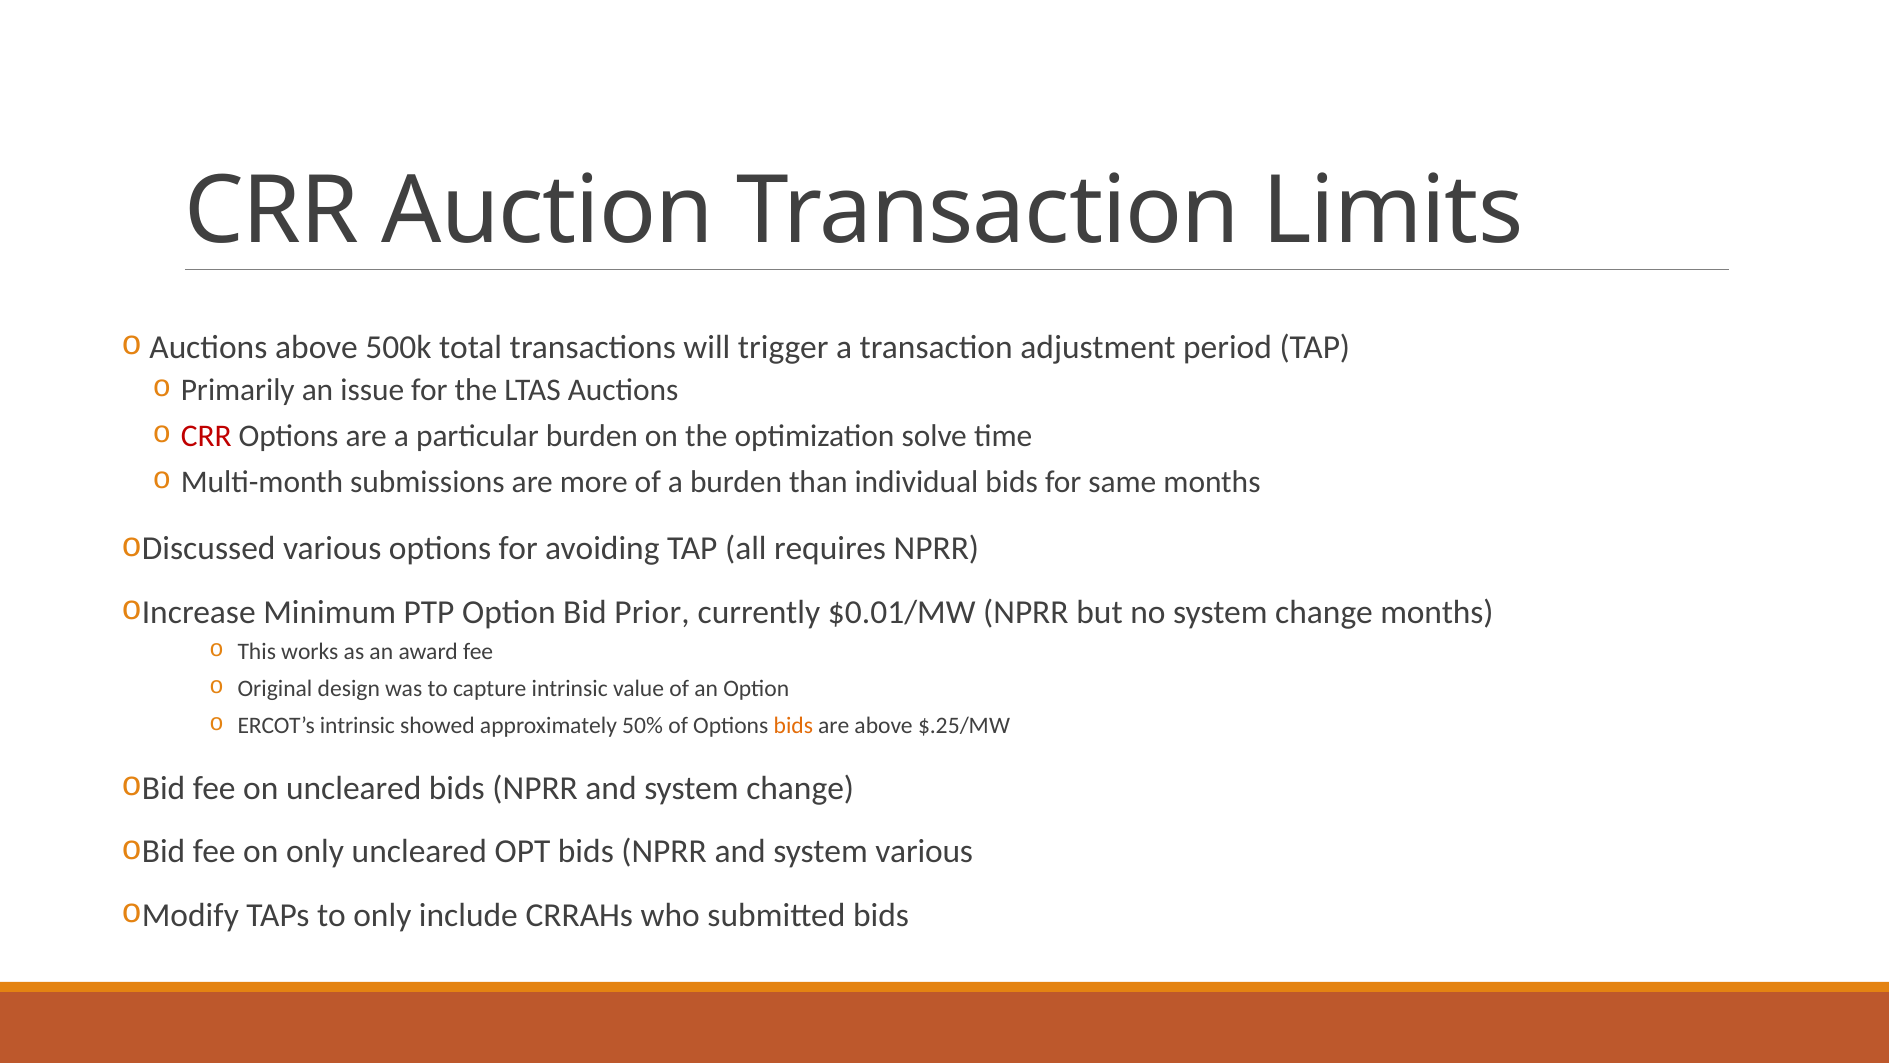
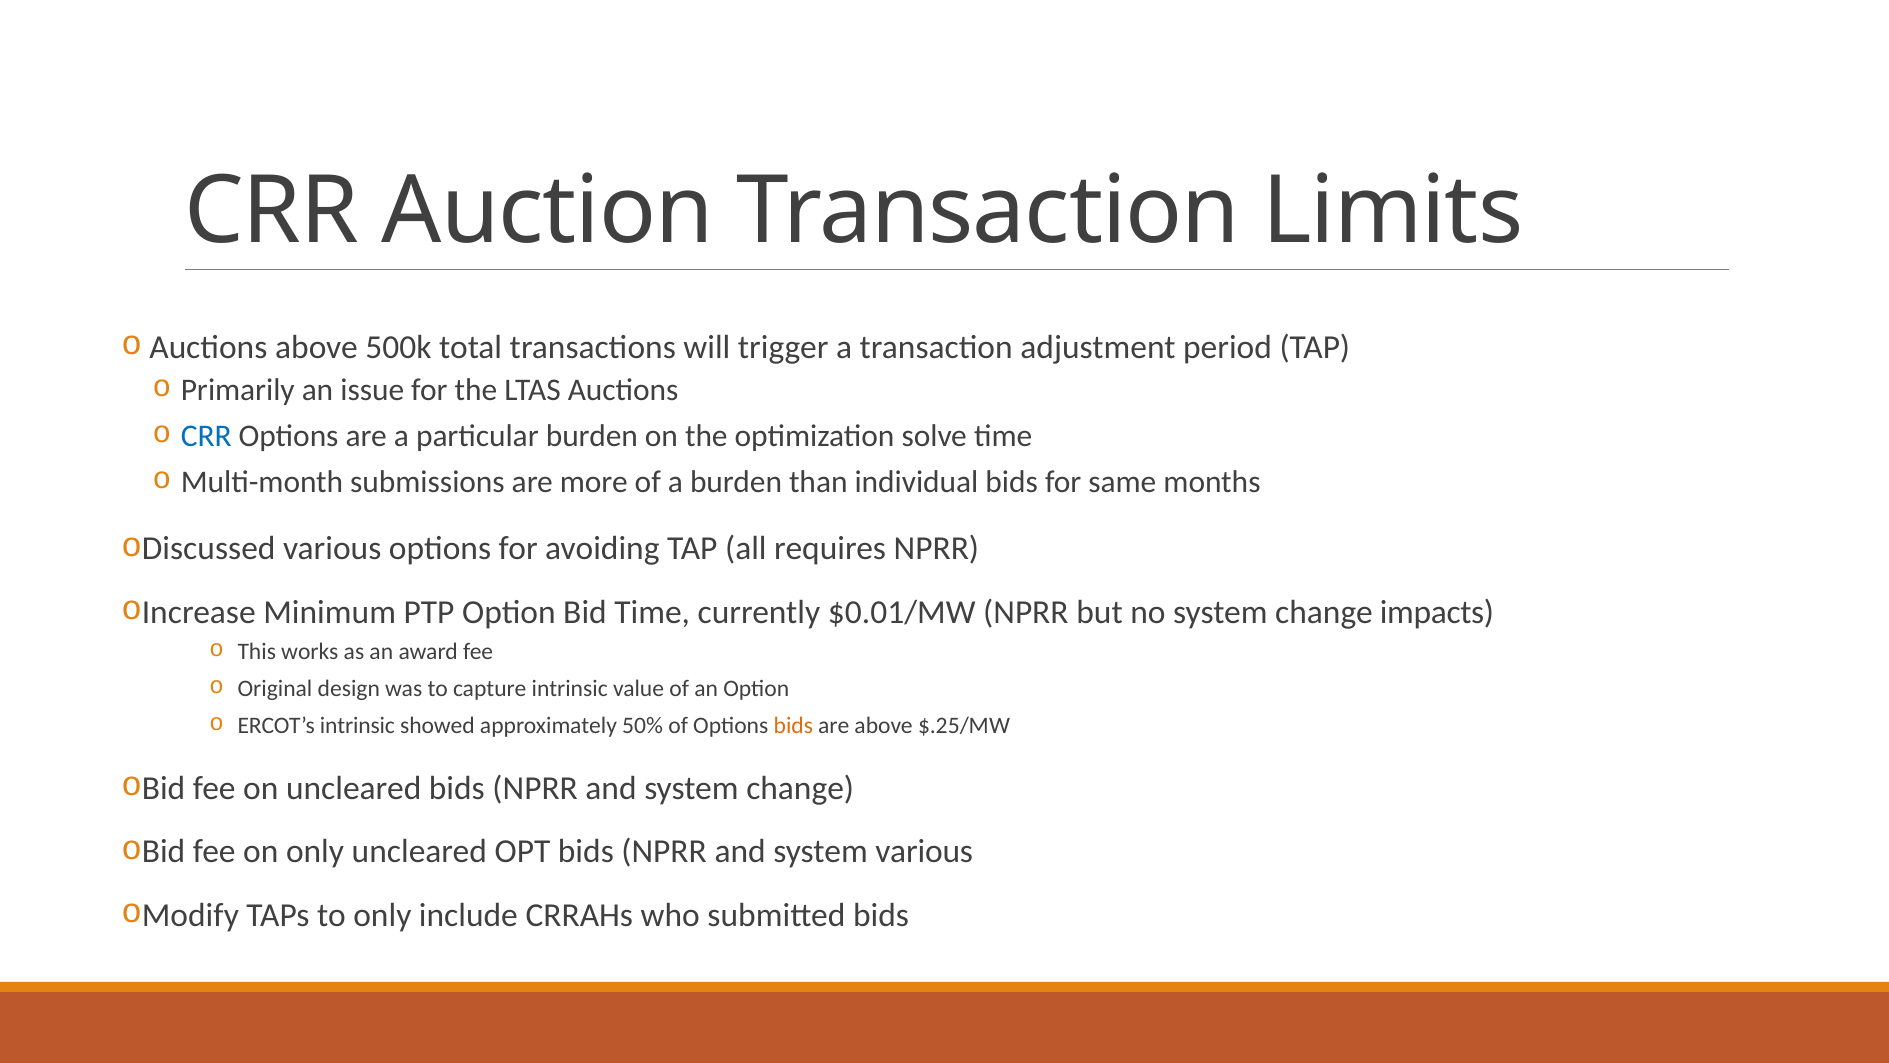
CRR at (206, 436) colour: red -> blue
Bid Prior: Prior -> Time
change months: months -> impacts
